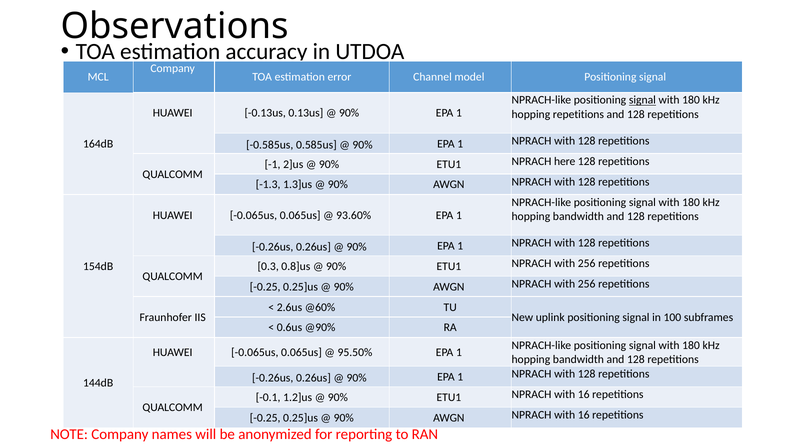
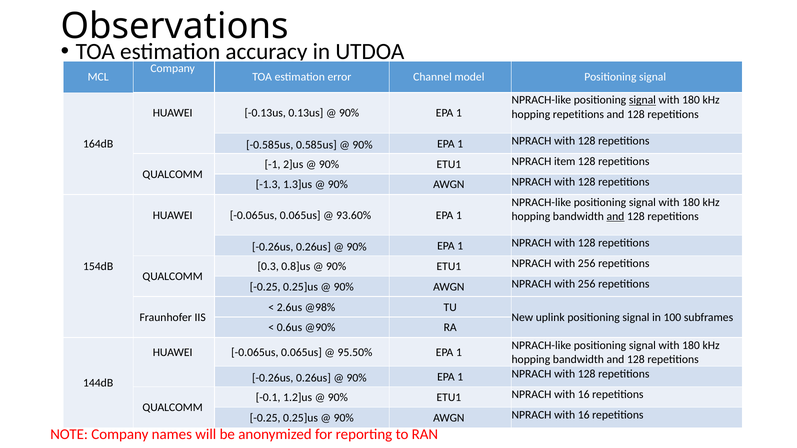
here: here -> item
and at (615, 216) underline: none -> present
@60%: @60% -> @98%
